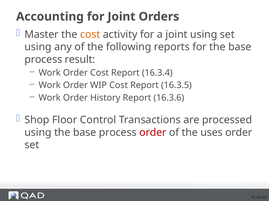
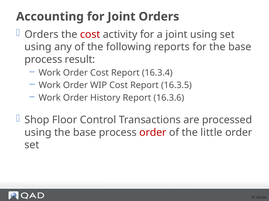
Master at (42, 35): Master -> Orders
cost at (90, 35) colour: orange -> red
uses: uses -> little
